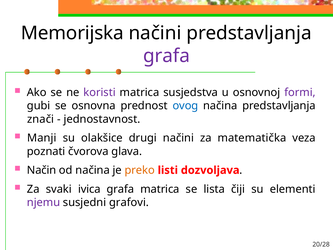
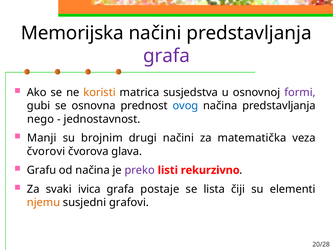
koristi colour: purple -> orange
znači: znači -> nego
olakšice: olakšice -> brojnim
poznati: poznati -> čvorovi
Način: Način -> Grafu
preko colour: orange -> purple
dozvoljava: dozvoljava -> rekurzivno
grafa matrica: matrica -> postaje
njemu colour: purple -> orange
